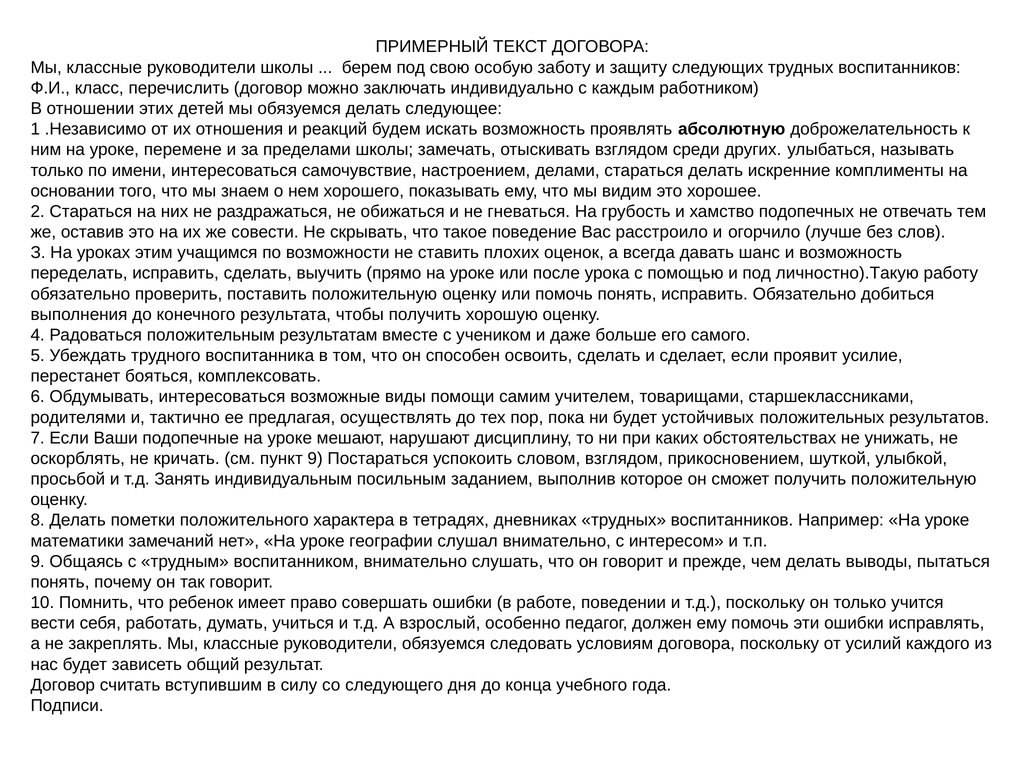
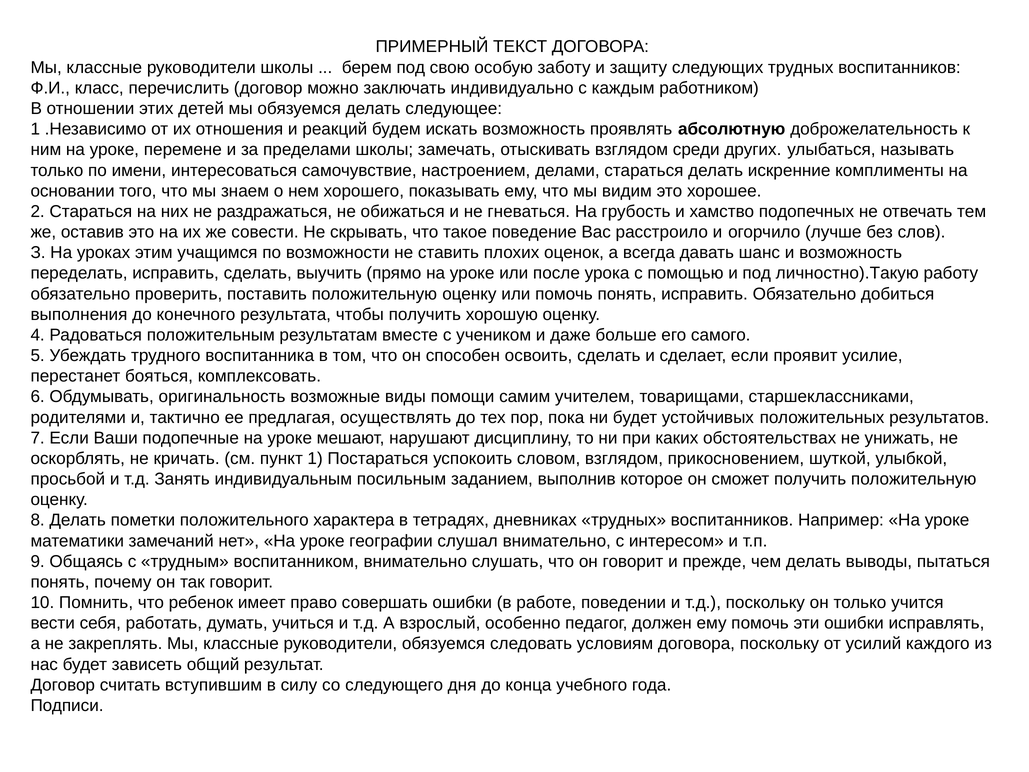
Обдумывать интересоваться: интересоваться -> оригинальность
пункт 9: 9 -> 1
